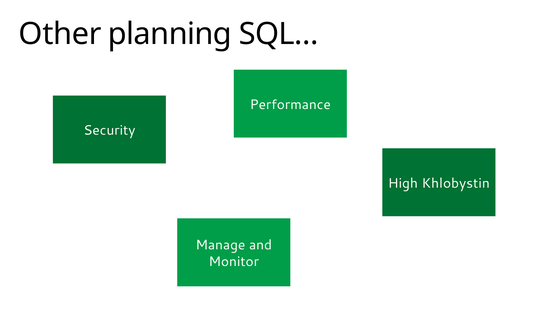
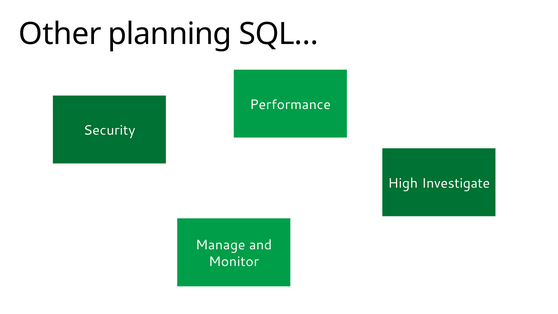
Khlobystin: Khlobystin -> Investigate
